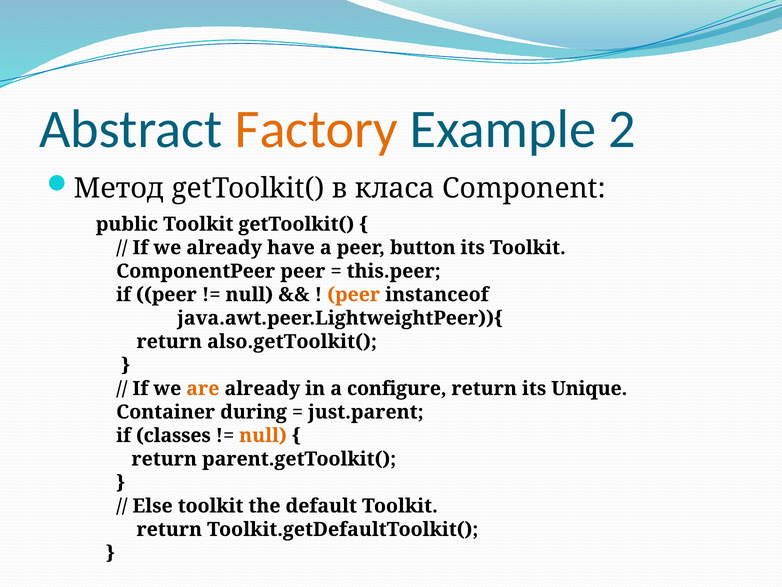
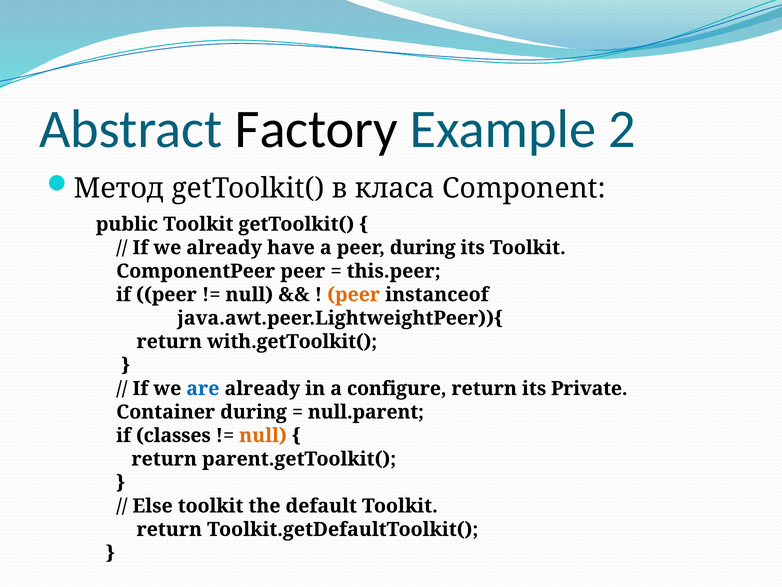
Factory colour: orange -> black
peer button: button -> during
also.getToolkit(: also.getToolkit( -> with.getToolkit(
are colour: orange -> blue
Unique: Unique -> Private
just.parent: just.parent -> null.parent
